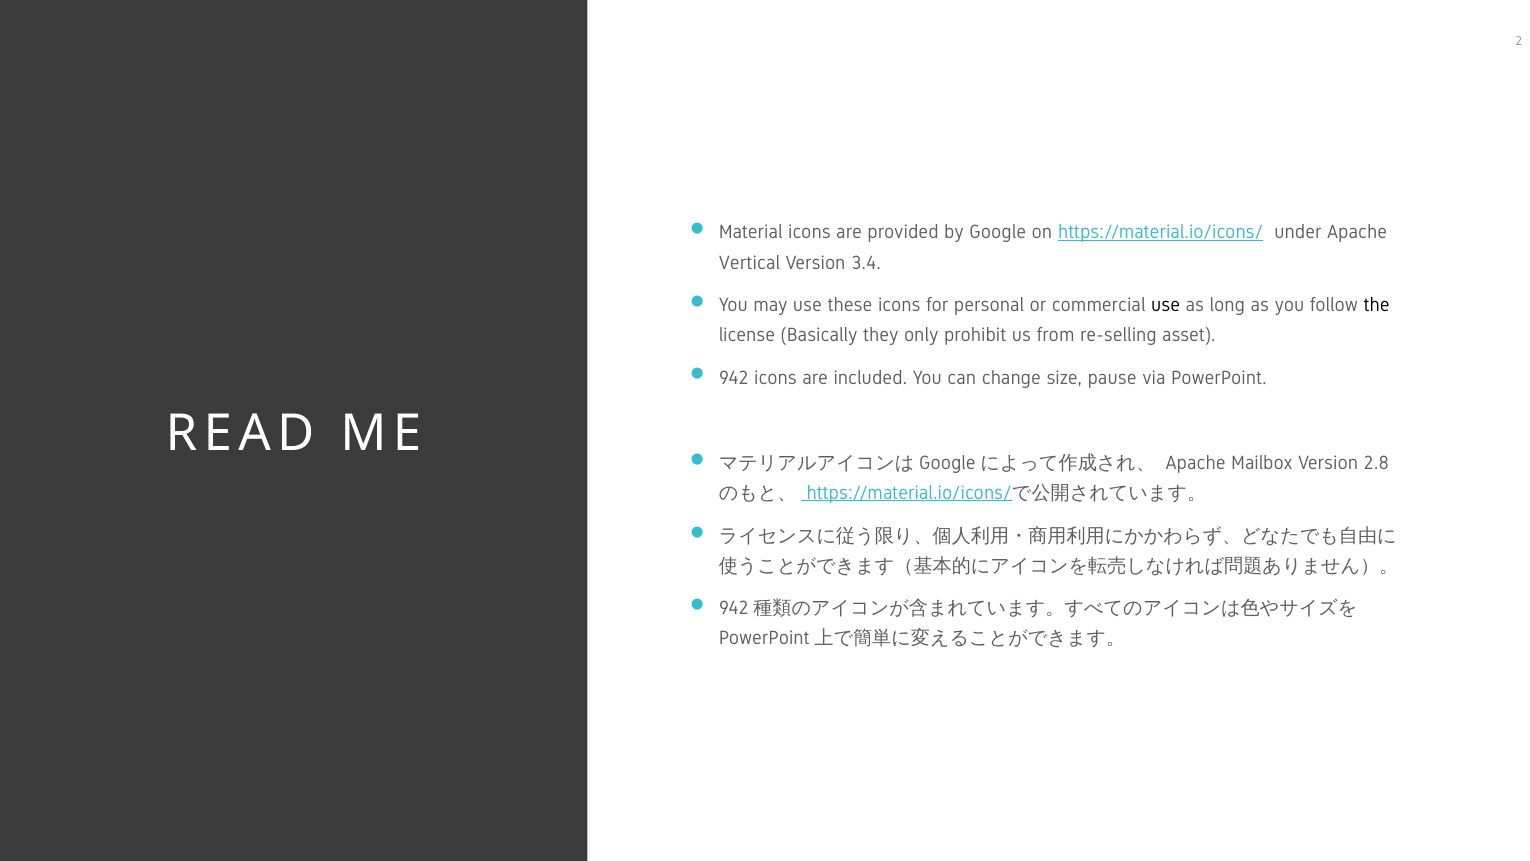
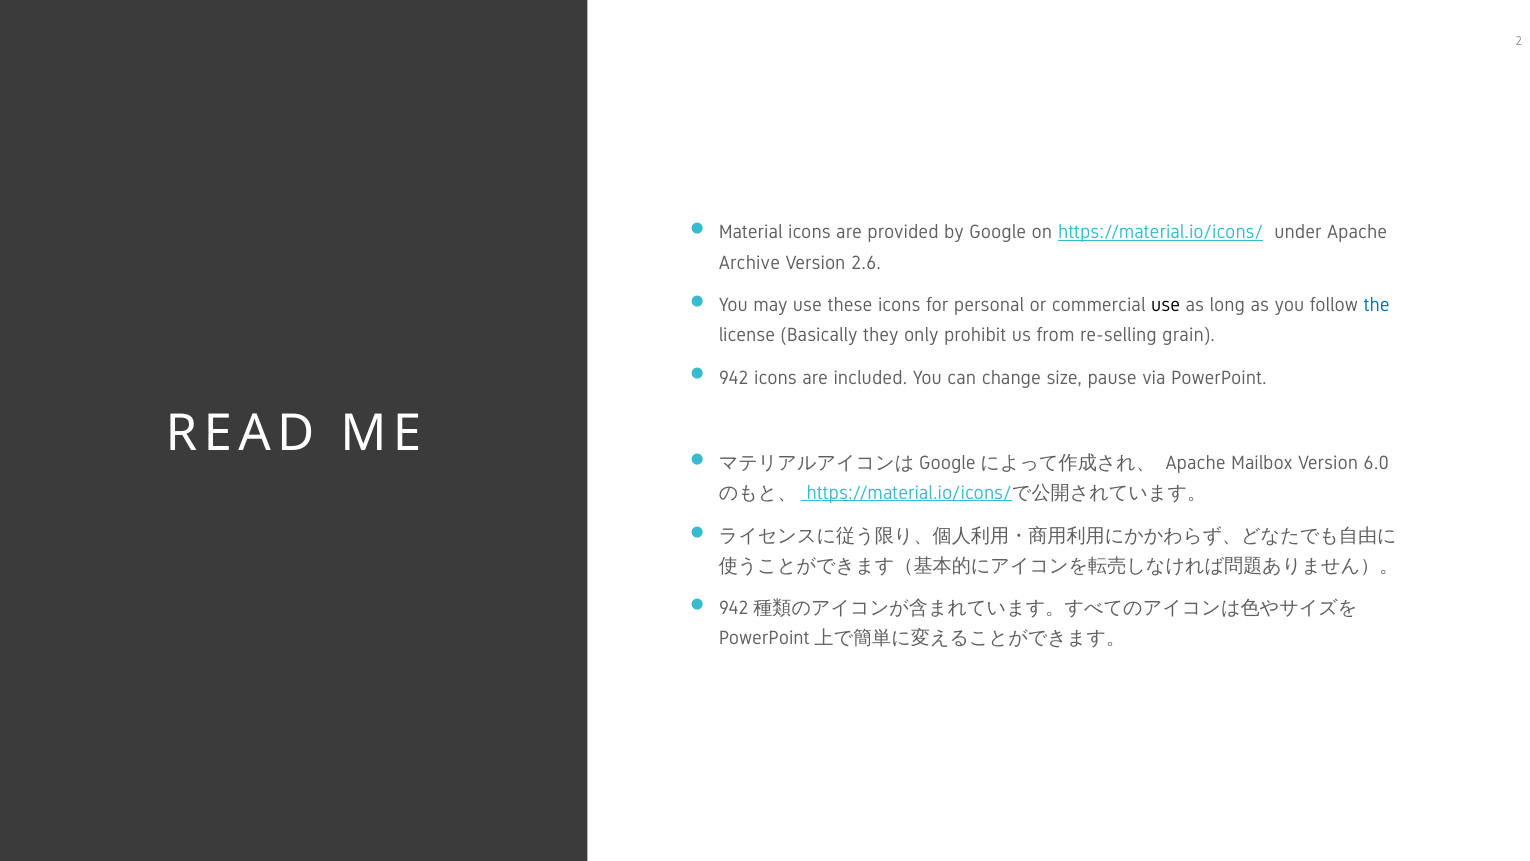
Vertical: Vertical -> Archive
3.4: 3.4 -> 2.6
the colour: black -> blue
asset: asset -> grain
2.8: 2.8 -> 6.0
